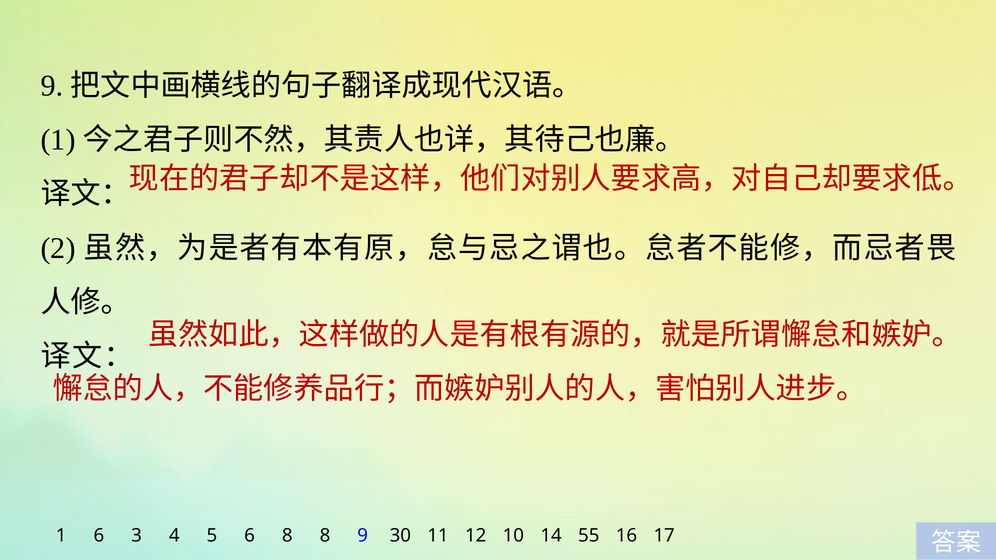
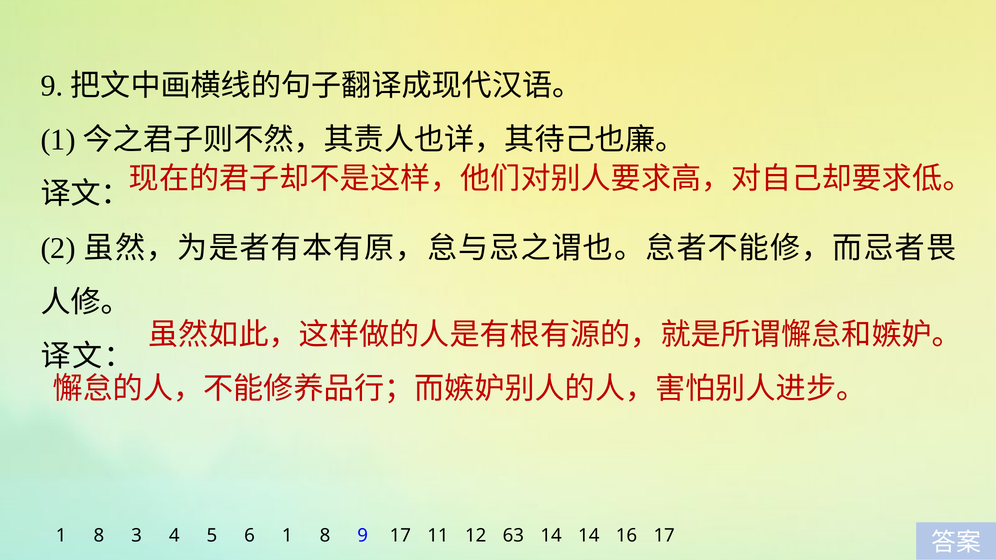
6 at (99, 536): 6 -> 8
6 8: 8 -> 1
9 30: 30 -> 17
10: 10 -> 63
14 55: 55 -> 14
